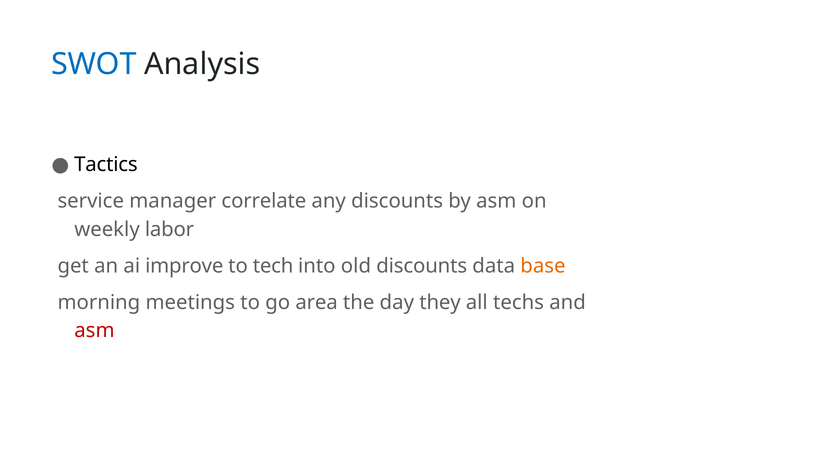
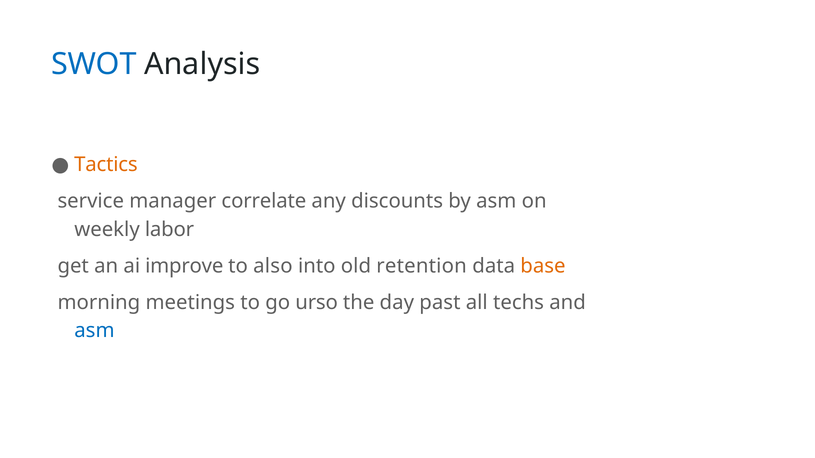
Tactics colour: black -> orange
tech: tech -> also
old discounts: discounts -> retention
area: area -> urso
they: they -> past
asm at (94, 331) colour: red -> blue
